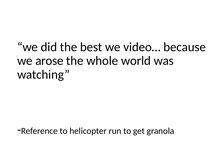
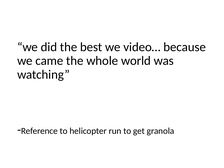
arose: arose -> came
